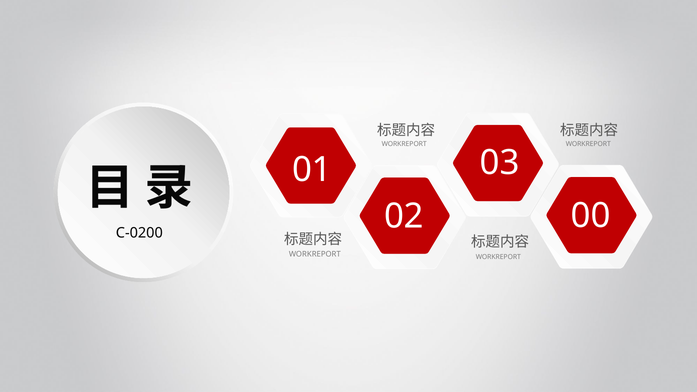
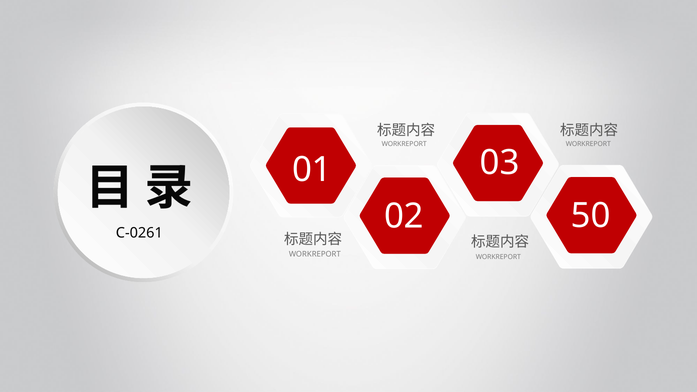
00: 00 -> 50
C-0200: C-0200 -> C-0261
